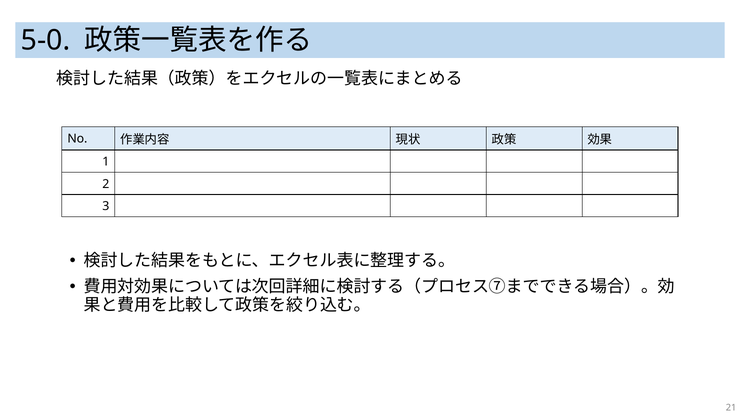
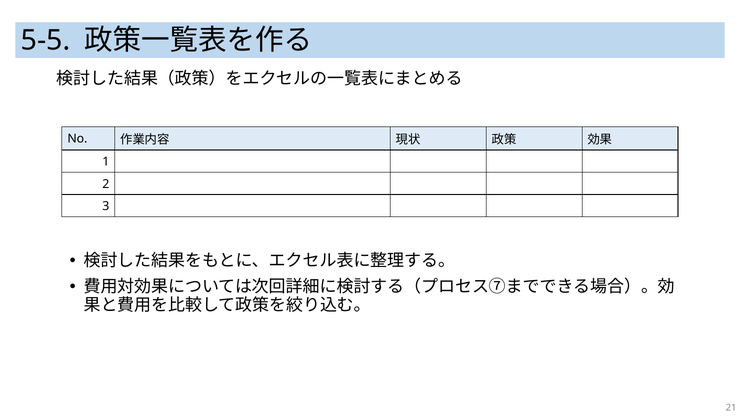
5-0: 5-0 -> 5-5
